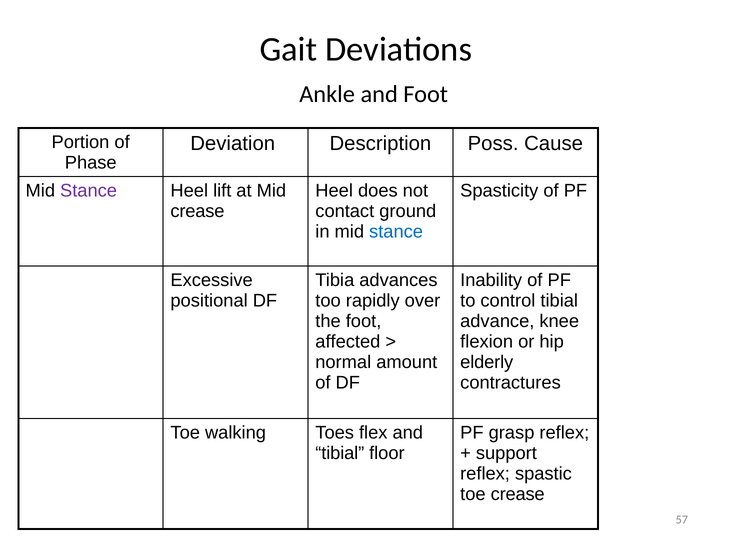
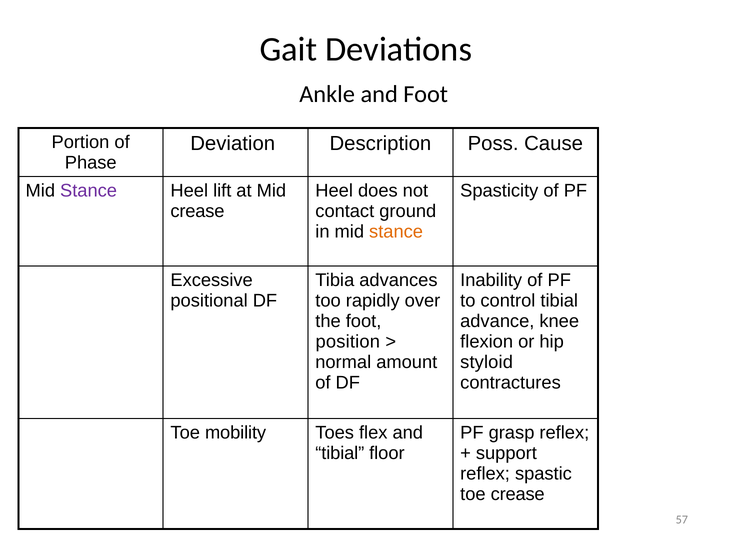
stance at (396, 232) colour: blue -> orange
affected: affected -> position
elderly: elderly -> styloid
walking: walking -> mobility
